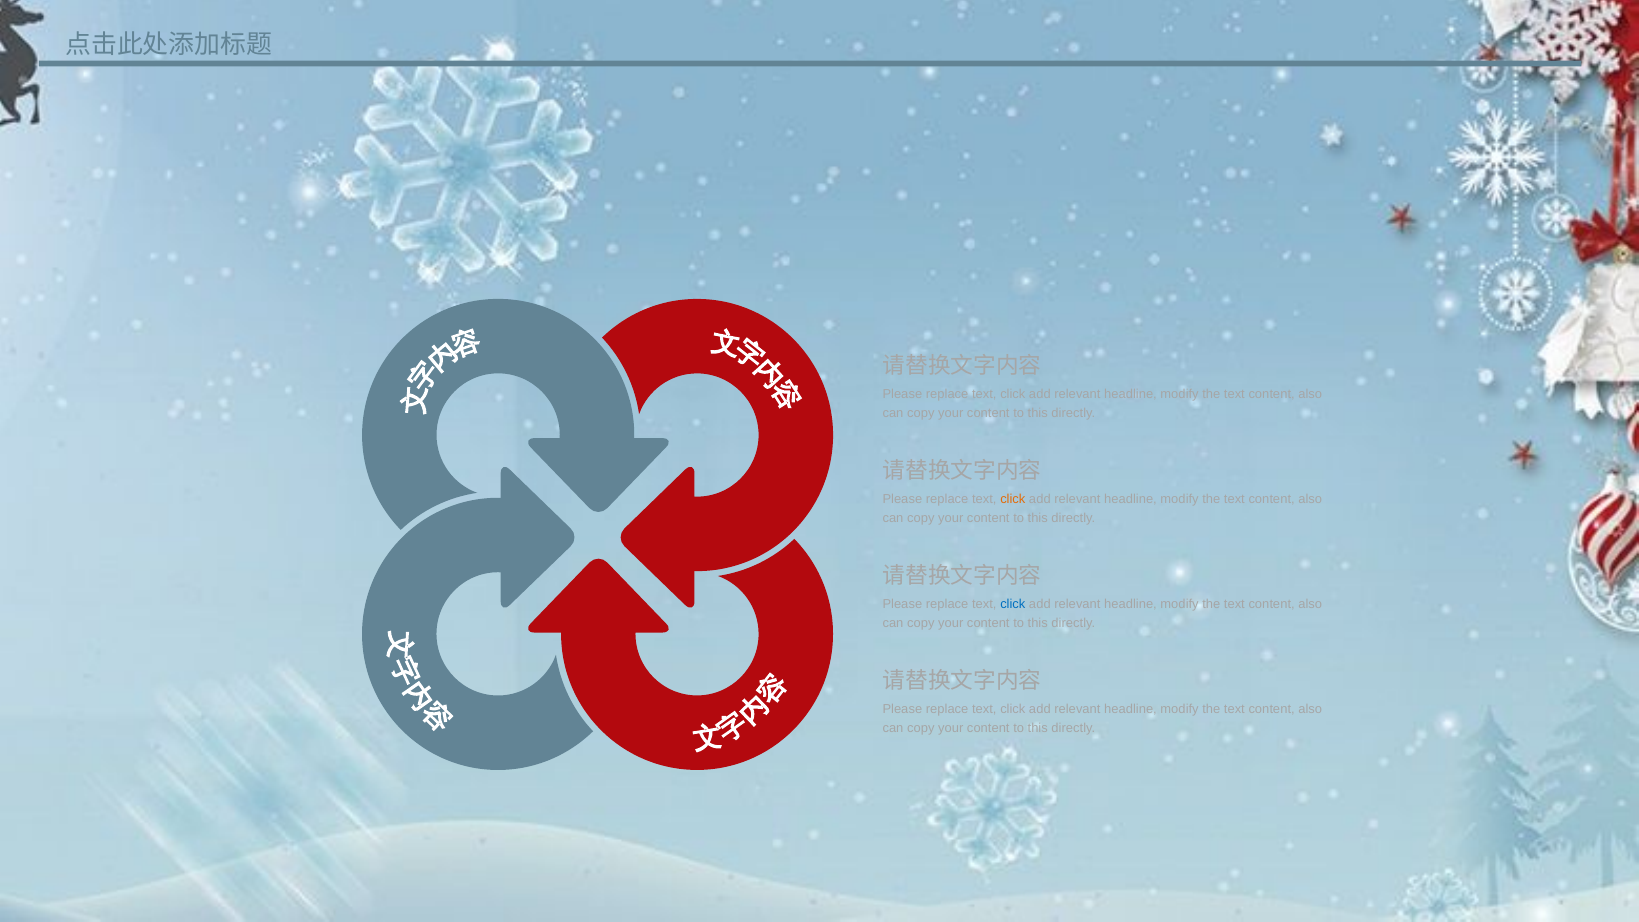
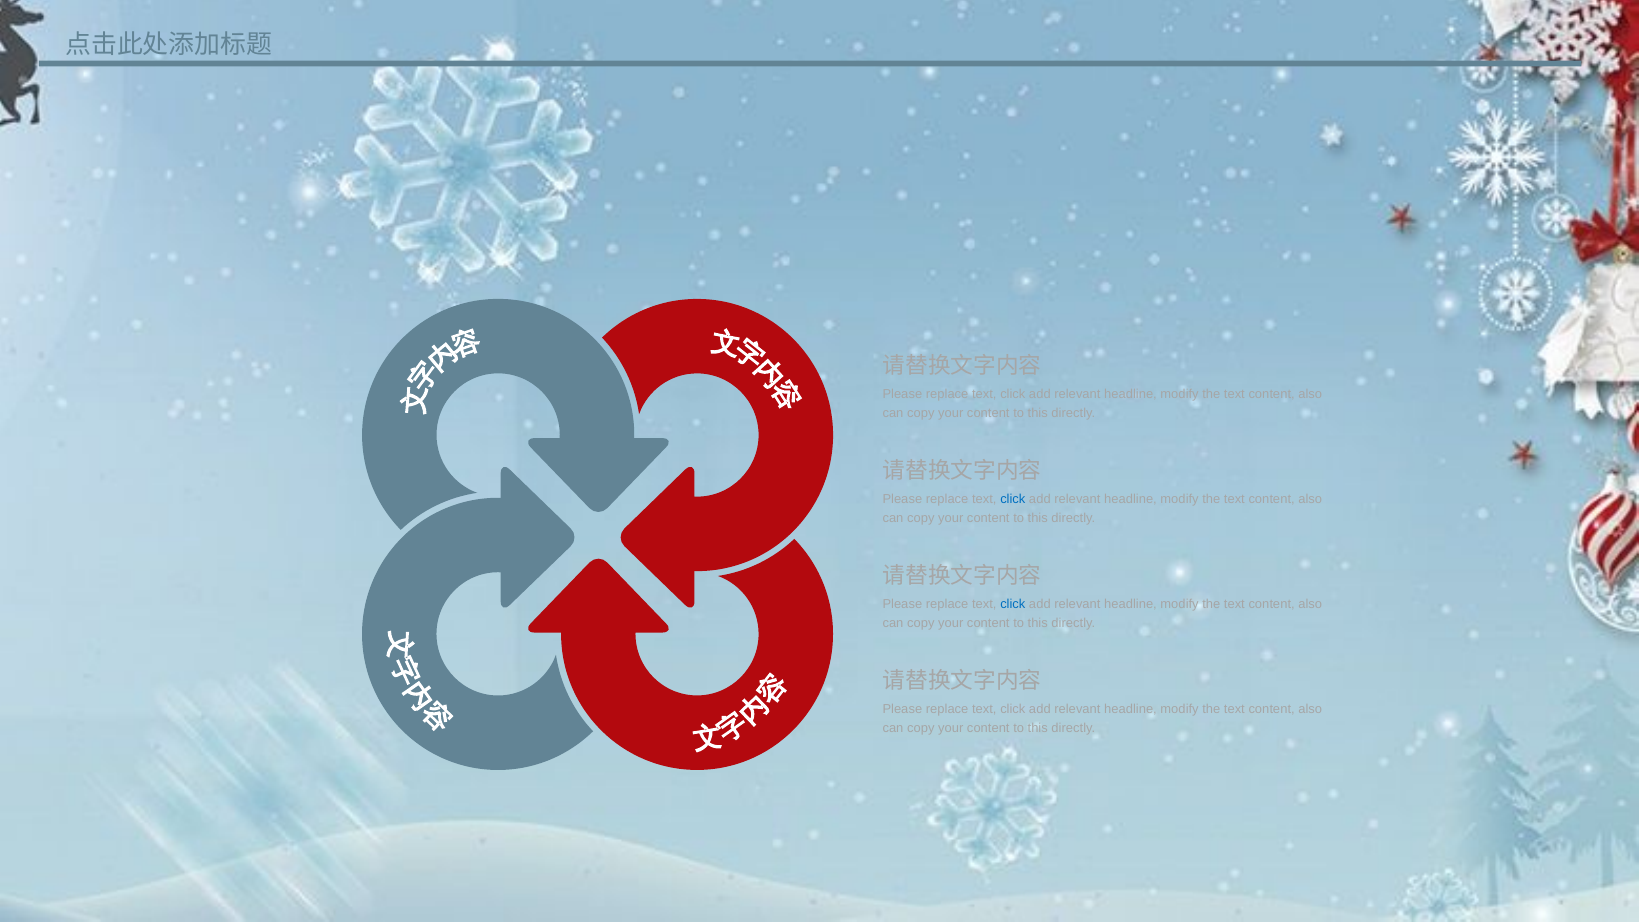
click at (1013, 499) colour: orange -> blue
